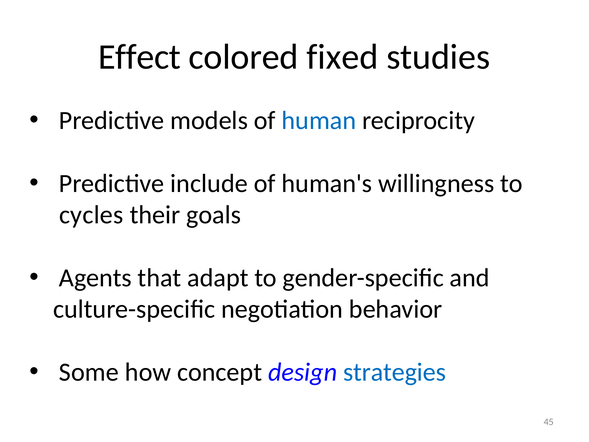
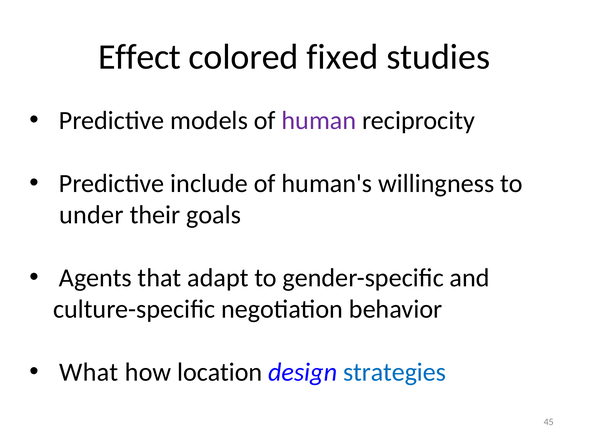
human colour: blue -> purple
cycles: cycles -> under
Some: Some -> What
concept: concept -> location
